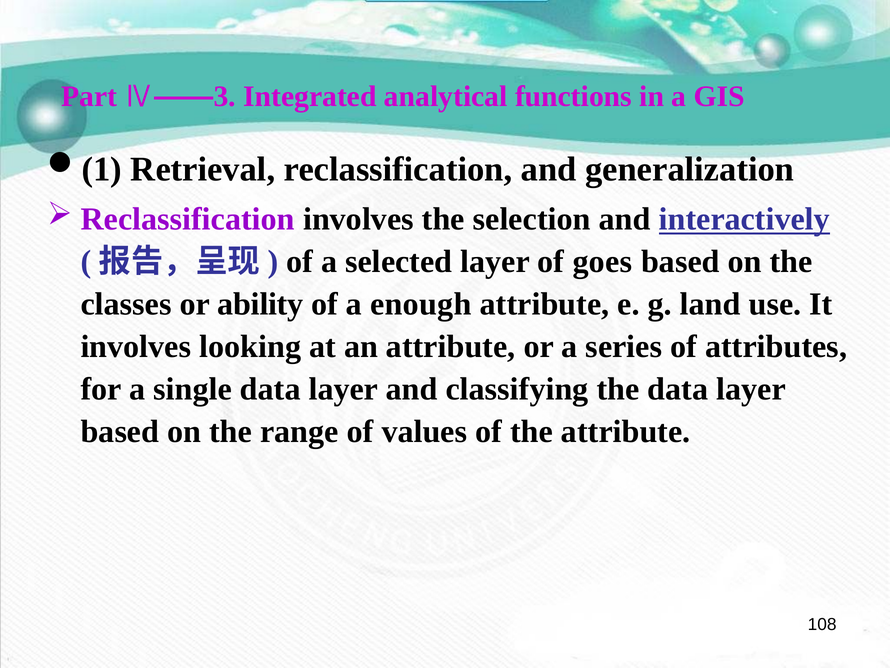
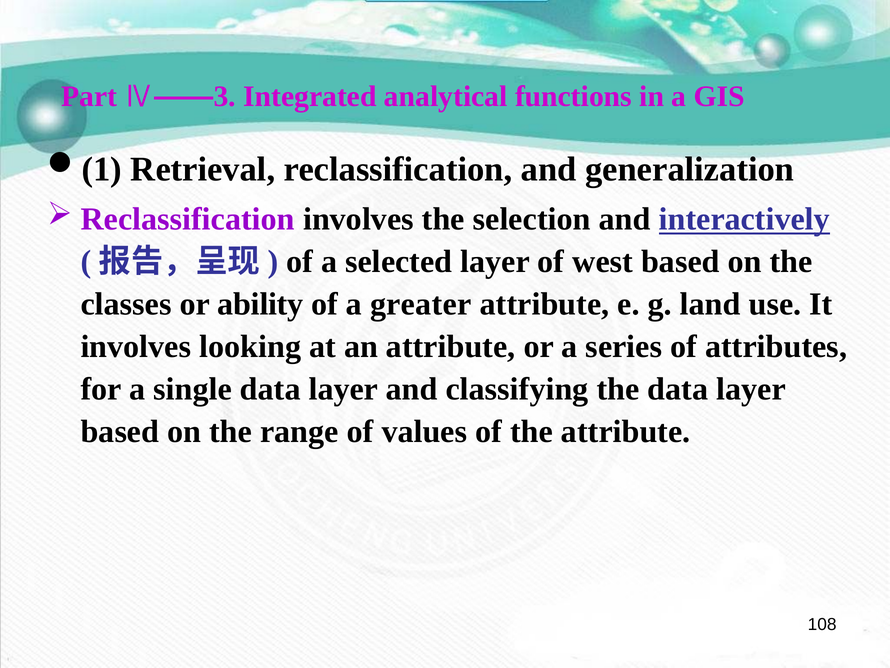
goes: goes -> west
enough: enough -> greater
